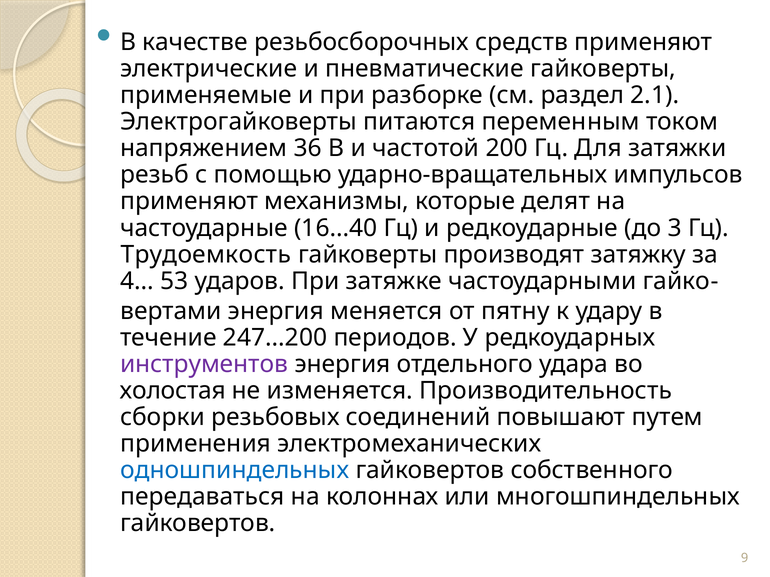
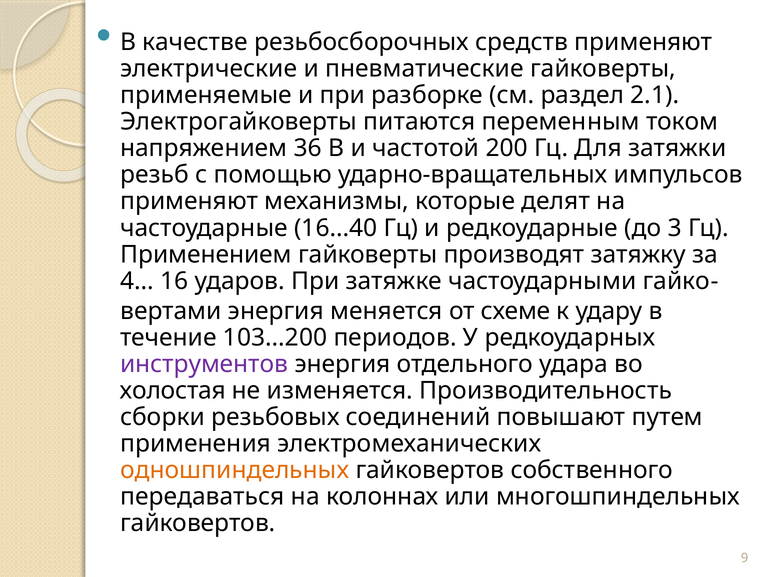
Трудоемкость: Трудоемкость -> Применением
53: 53 -> 16
пятну: пятну -> схеме
247...200: 247...200 -> 103...200
одношпиндельных colour: blue -> orange
